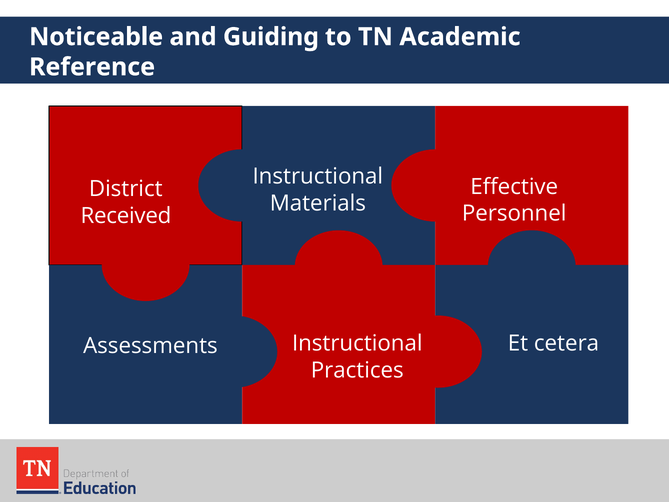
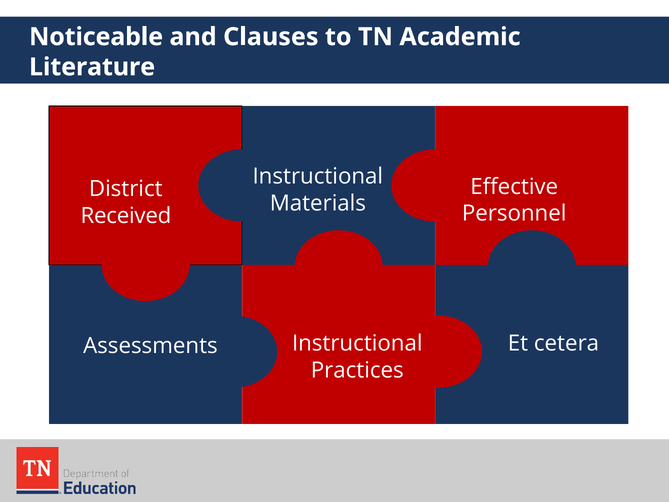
Guiding: Guiding -> Clauses
Reference: Reference -> Literature
